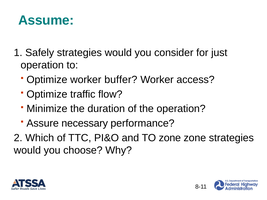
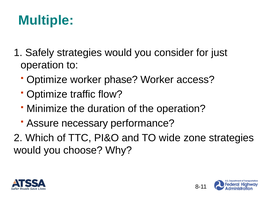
Assume: Assume -> Multiple
buffer: buffer -> phase
TO zone: zone -> wide
